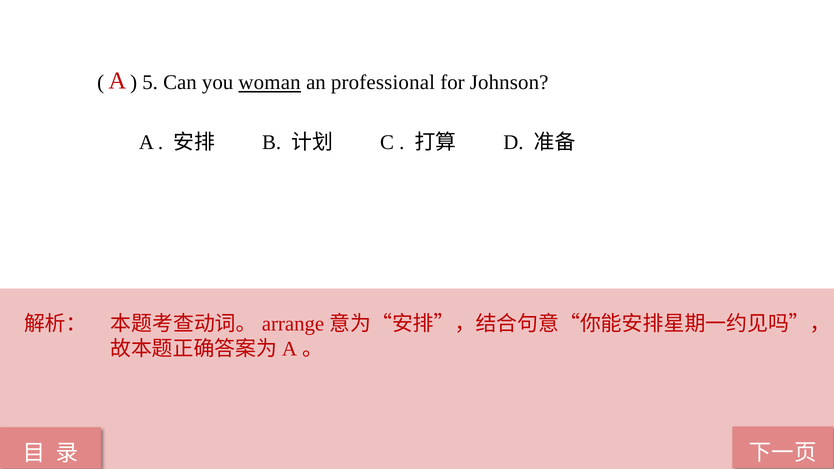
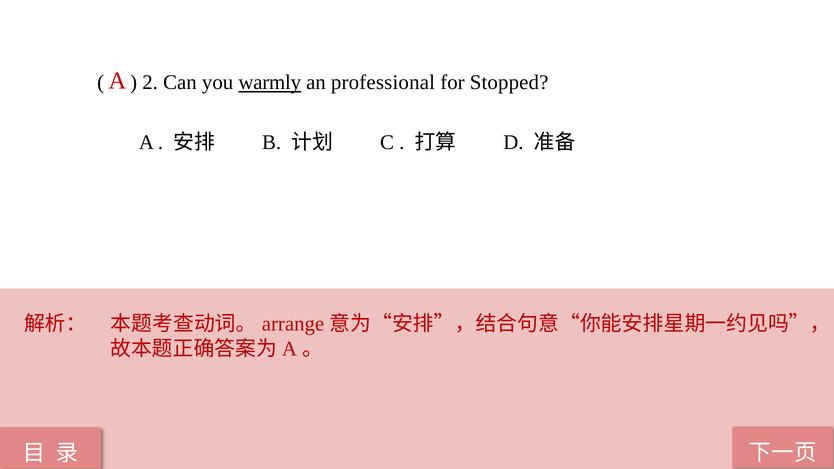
5: 5 -> 2
woman: woman -> warmly
Johnson: Johnson -> Stopped
